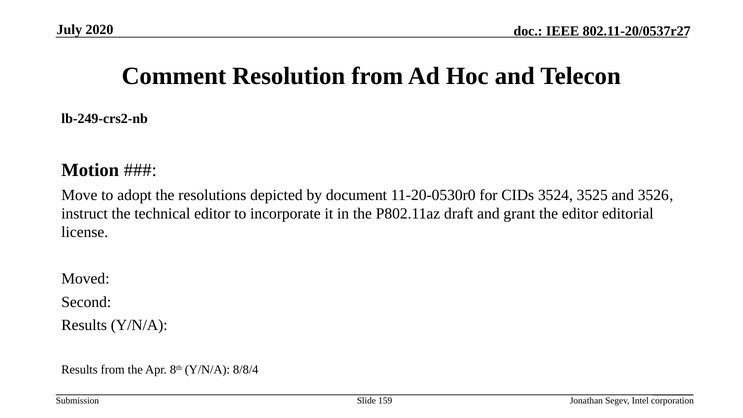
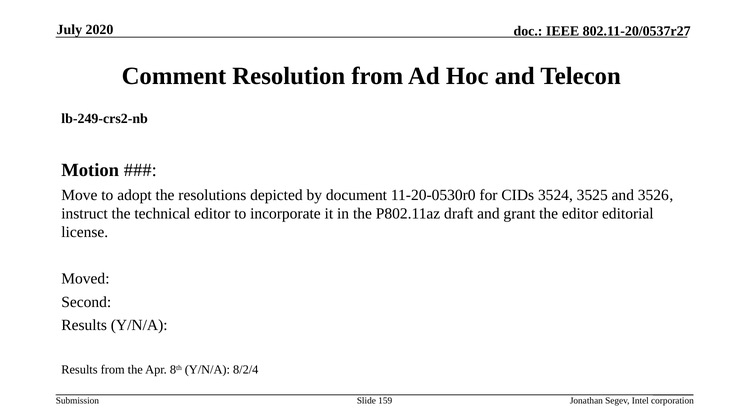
8/8/4: 8/8/4 -> 8/2/4
